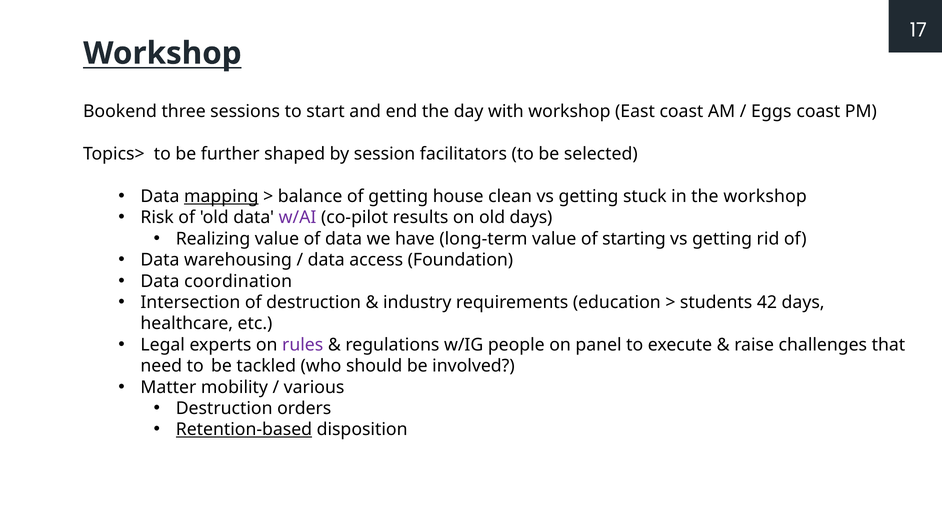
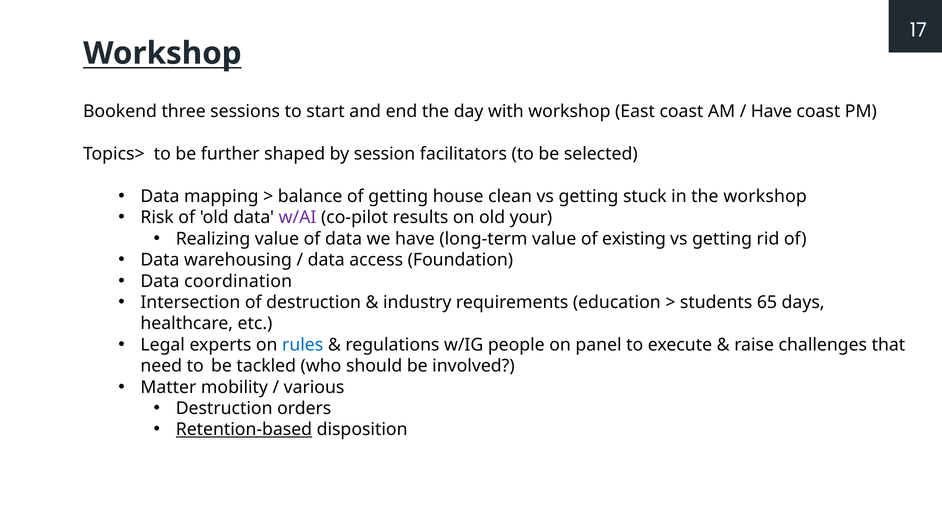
Eggs at (771, 112): Eggs -> Have
mapping underline: present -> none
old days: days -> your
starting: starting -> existing
42: 42 -> 65
rules colour: purple -> blue
